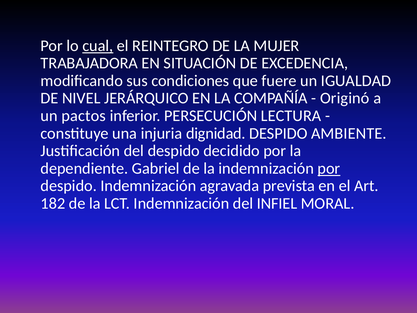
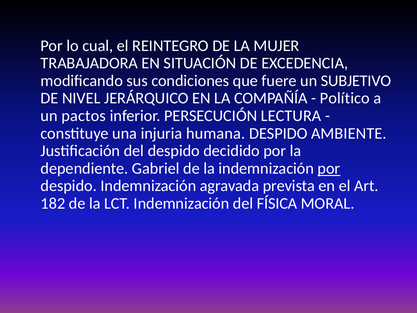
cual underline: present -> none
IGUALDAD: IGUALDAD -> SUBJETIVO
Originó: Originó -> Político
dignidad: dignidad -> humana
INFIEL: INFIEL -> FÍSICA
